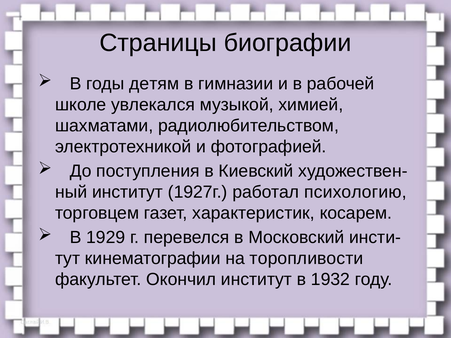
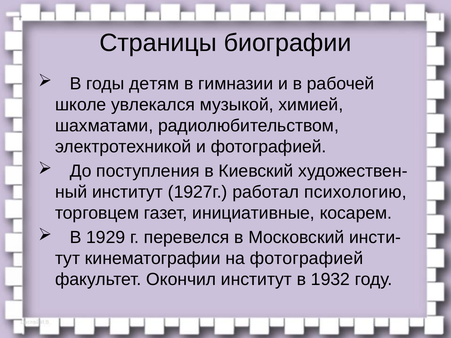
характеристик: характеристик -> инициативные
на торопливости: торопливости -> фотографией
